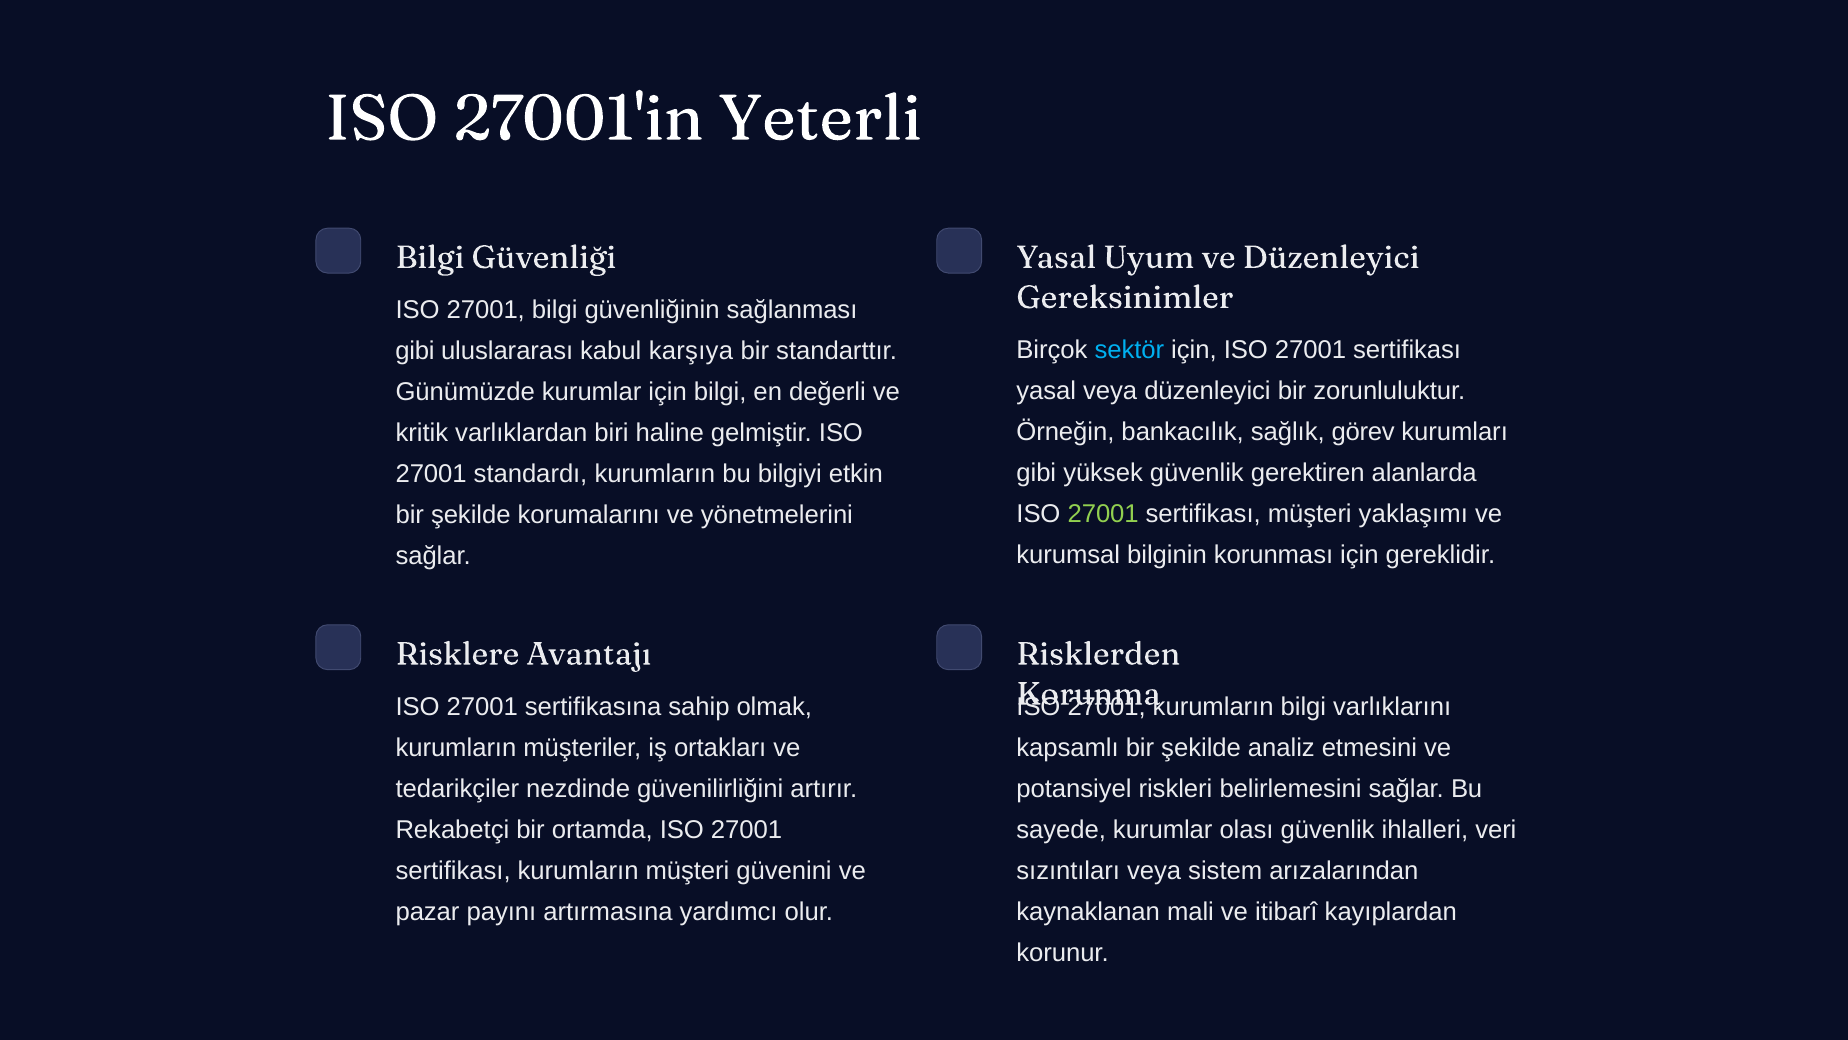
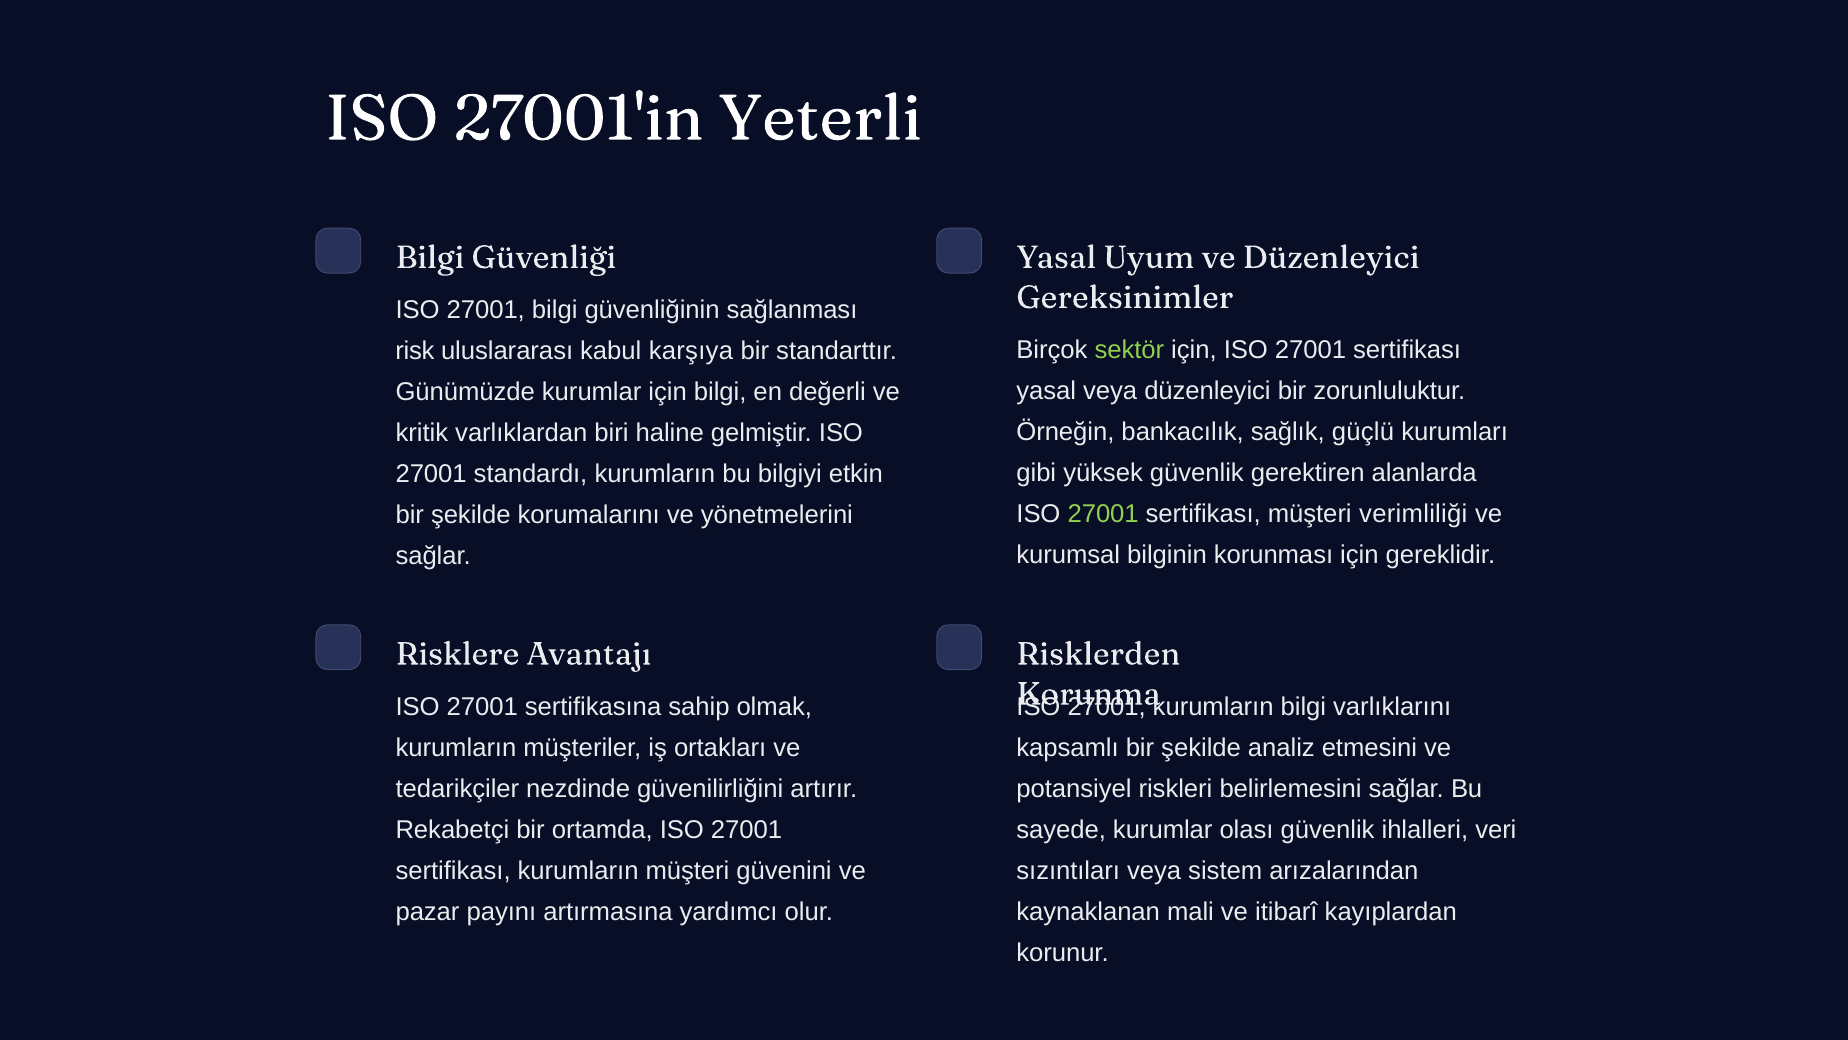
sektör colour: light blue -> light green
gibi at (415, 351): gibi -> risk
görev: görev -> güçlü
yaklaşımı: yaklaşımı -> verimliliği
